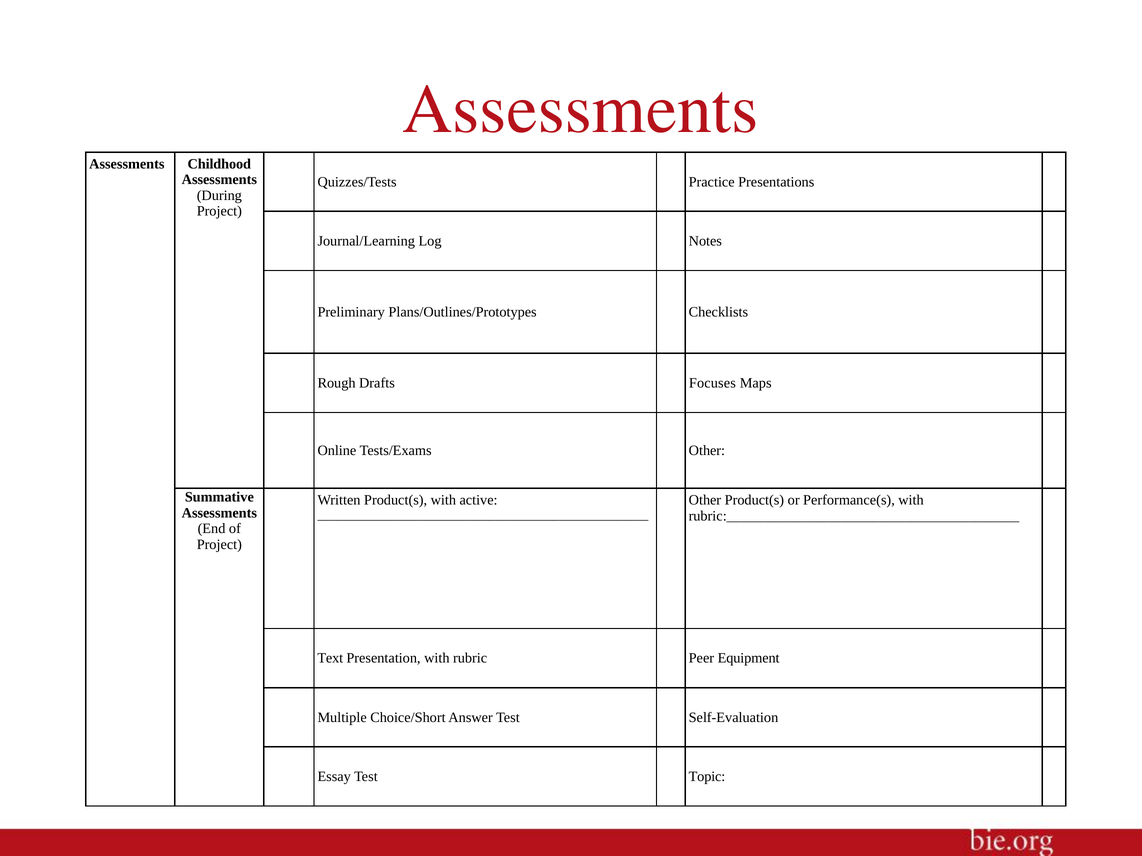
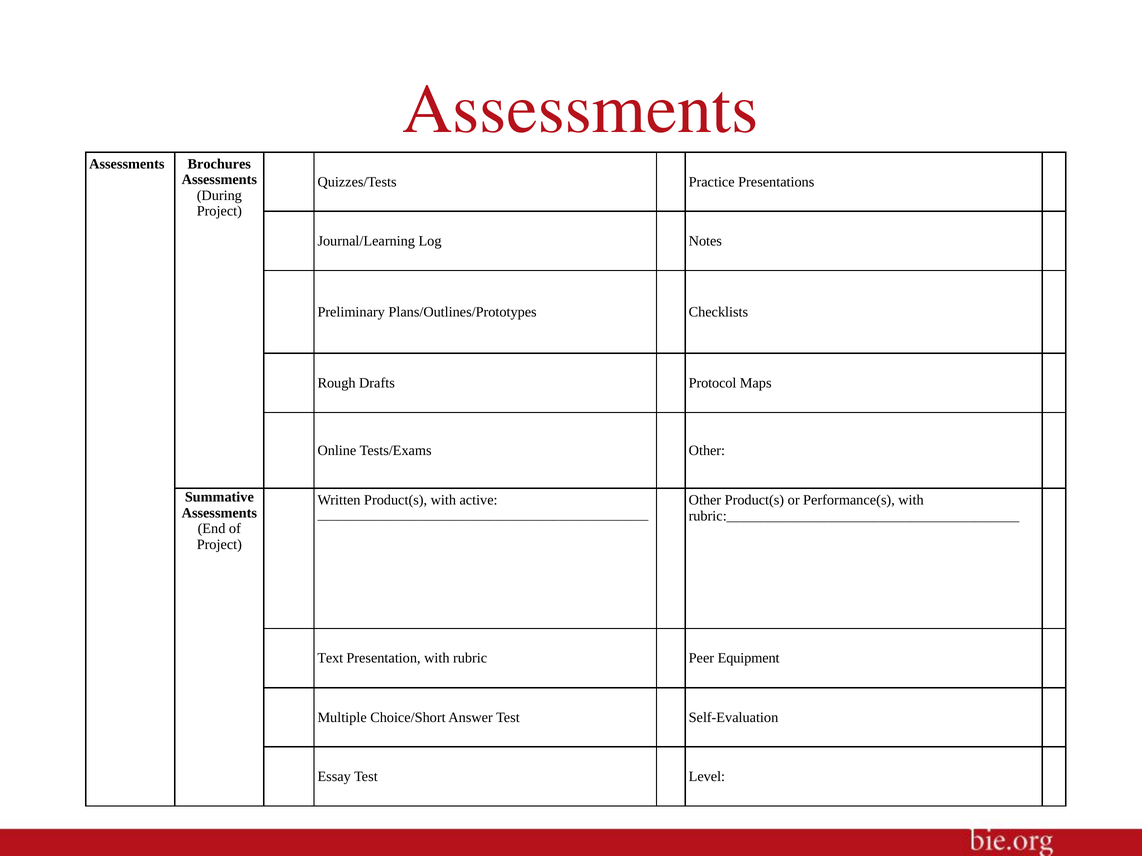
Childhood: Childhood -> Brochures
Focuses: Focuses -> Protocol
Topic: Topic -> Level
